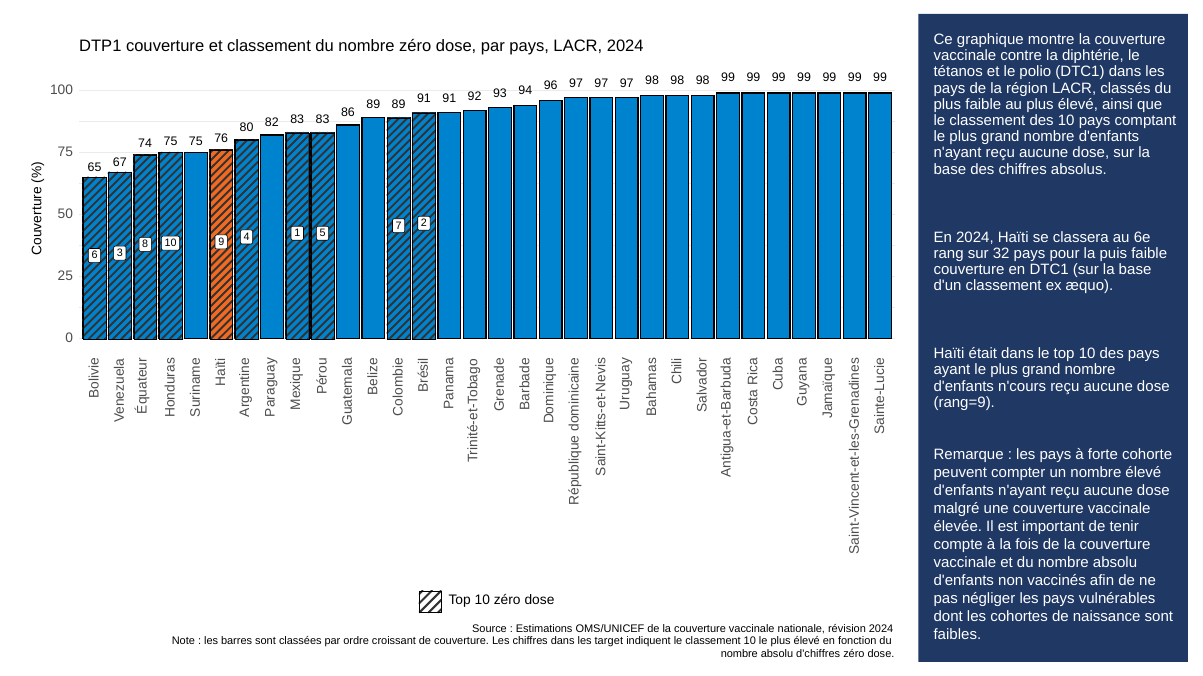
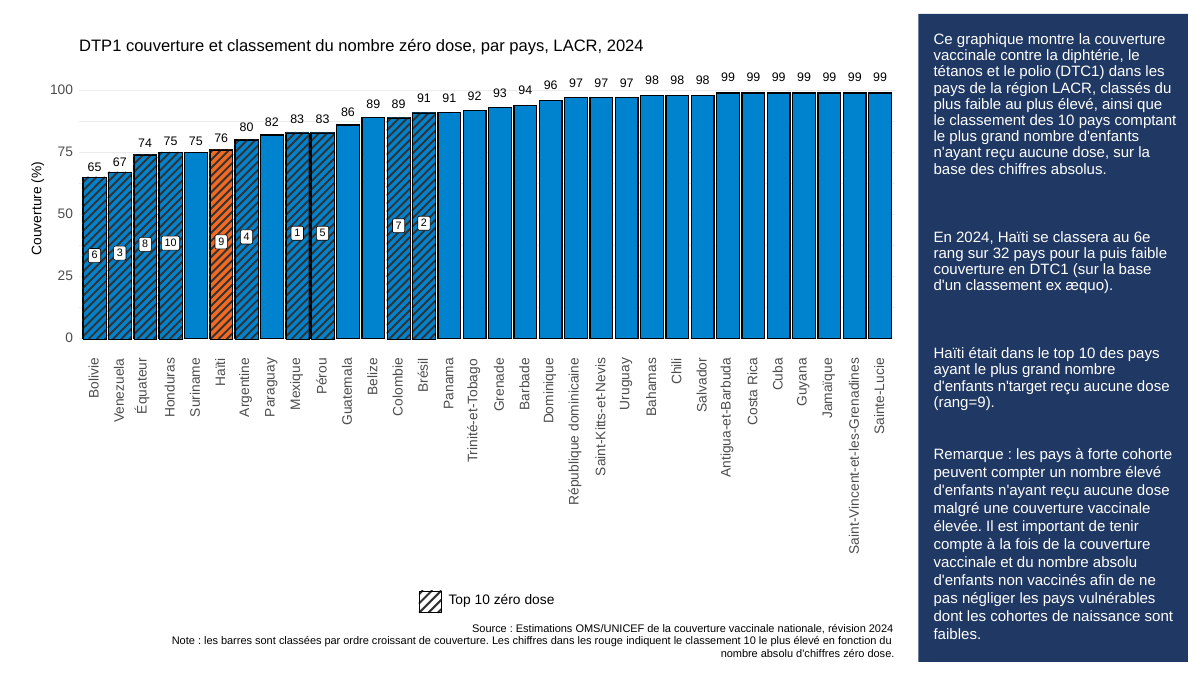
n'cours: n'cours -> n'target
target: target -> rouge
